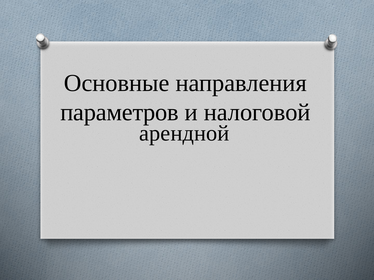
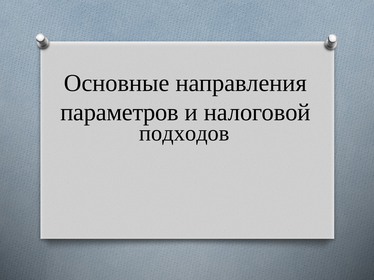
арендной: арендной -> подходов
